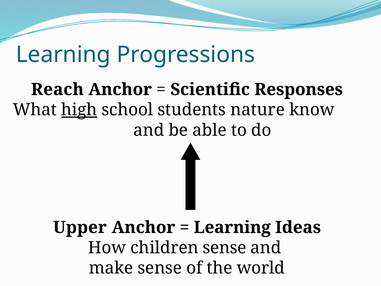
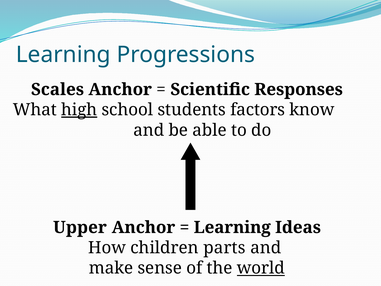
Reach: Reach -> Scales
nature: nature -> factors
children sense: sense -> parts
world underline: none -> present
